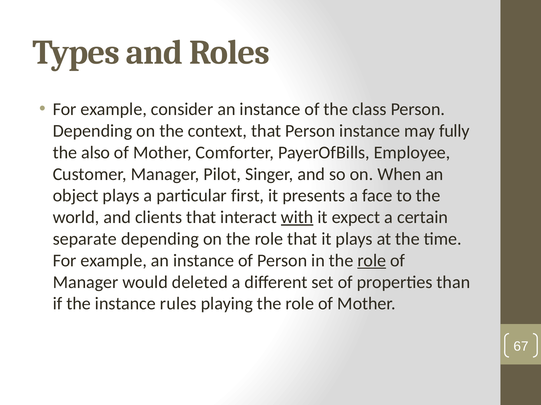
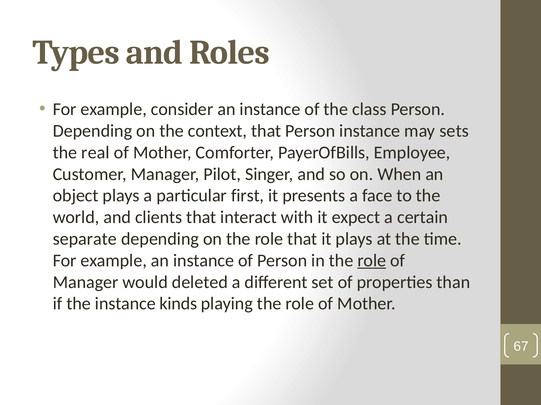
fully: fully -> sets
also: also -> real
with underline: present -> none
rules: rules -> kinds
